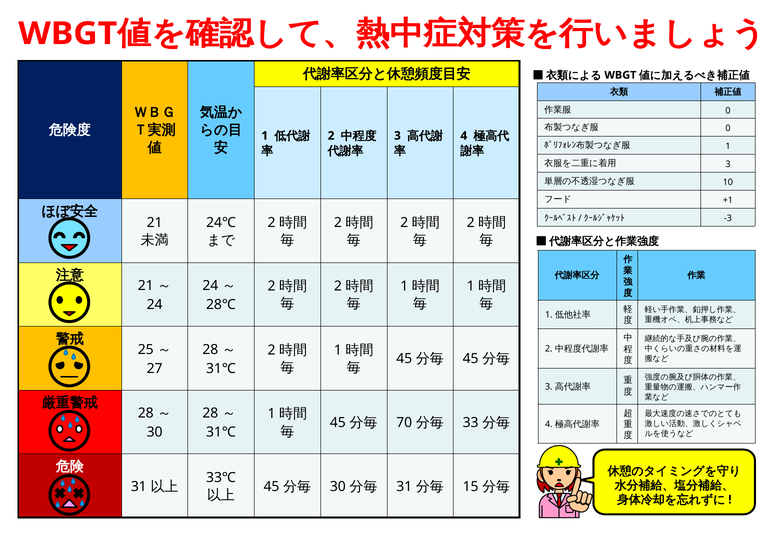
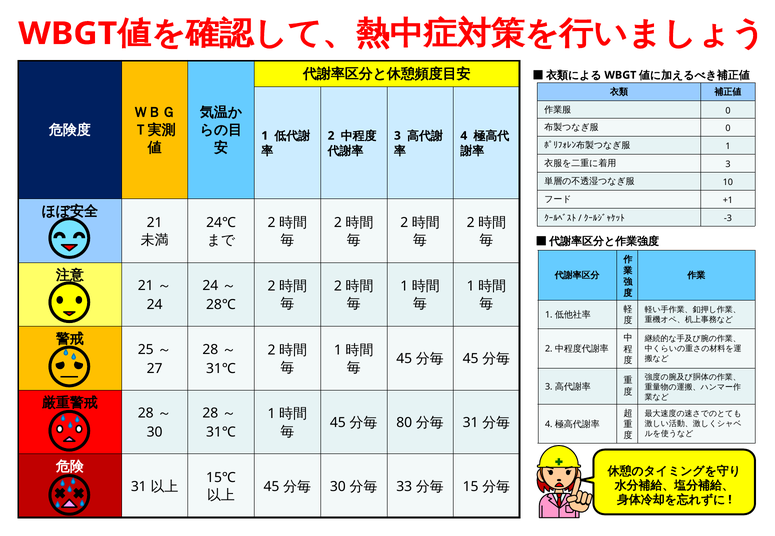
70: 70 -> 80
33 at (471, 423): 33 -> 31
33℃: 33℃ -> 15℃
31 at (404, 487): 31 -> 33
